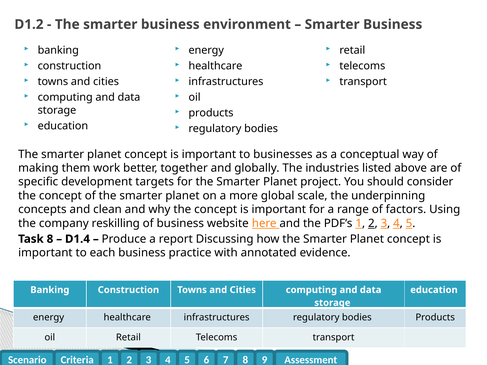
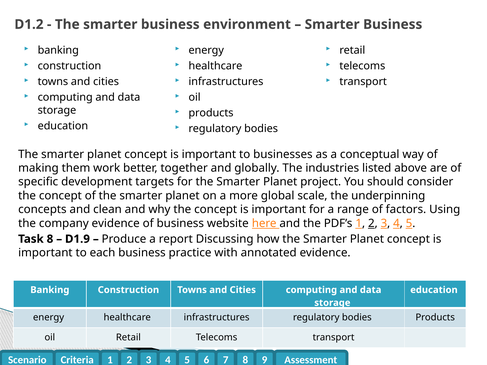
company reskilling: reskilling -> evidence
D1.4: D1.4 -> D1.9
